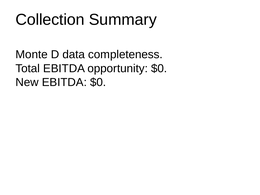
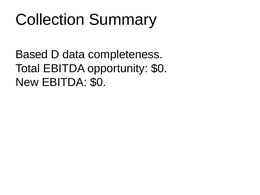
Monte: Monte -> Based
